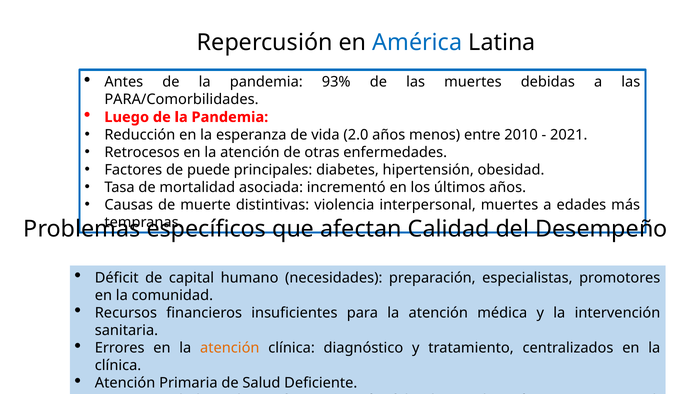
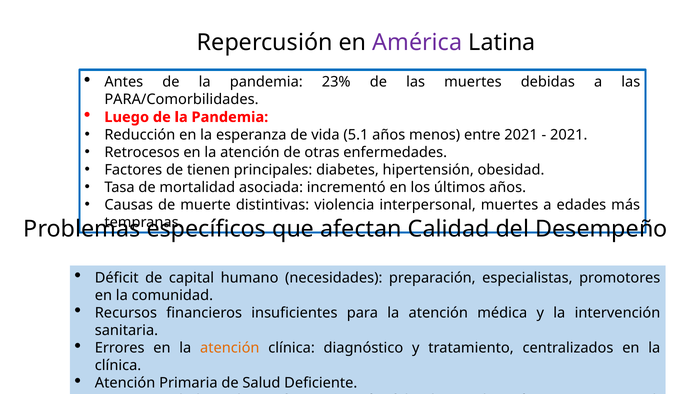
América colour: blue -> purple
93%: 93% -> 23%
2.0: 2.0 -> 5.1
entre 2010: 2010 -> 2021
puede: puede -> tienen
